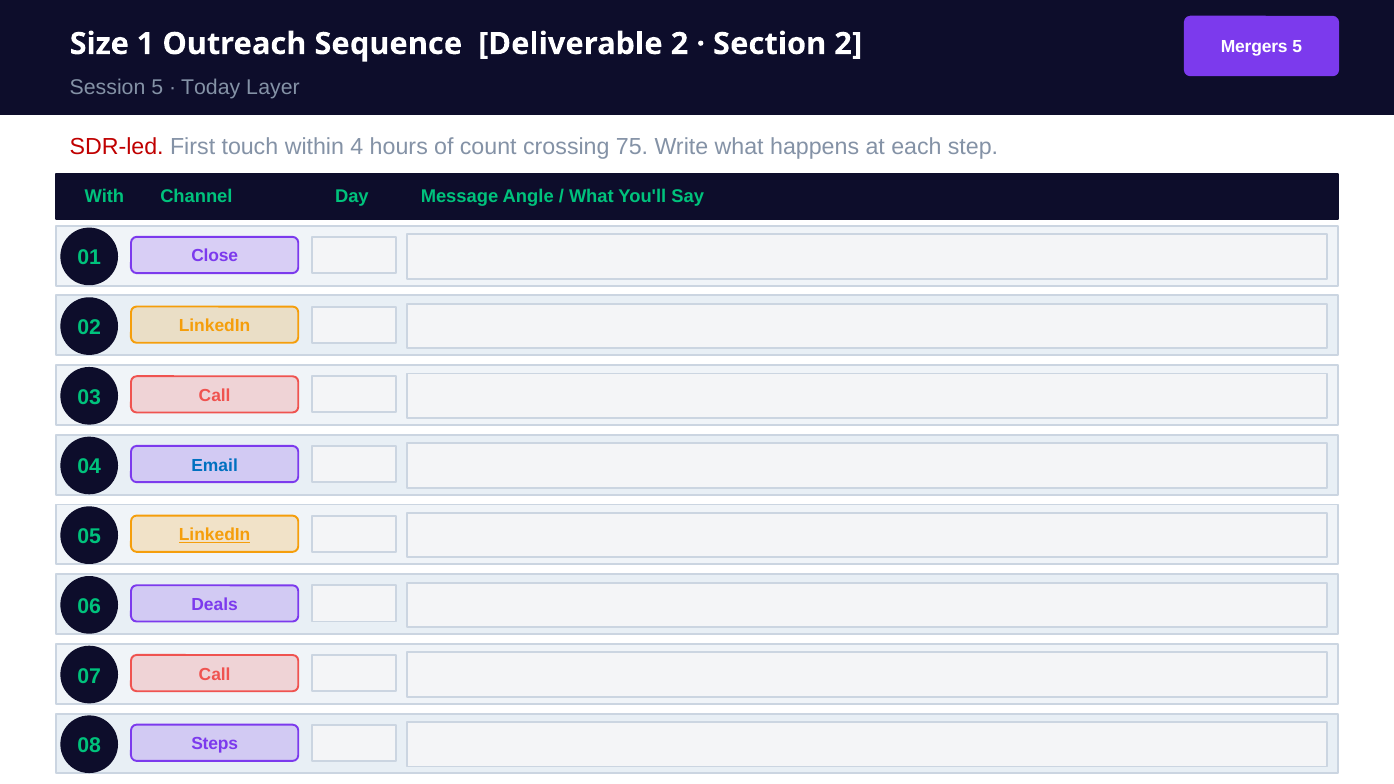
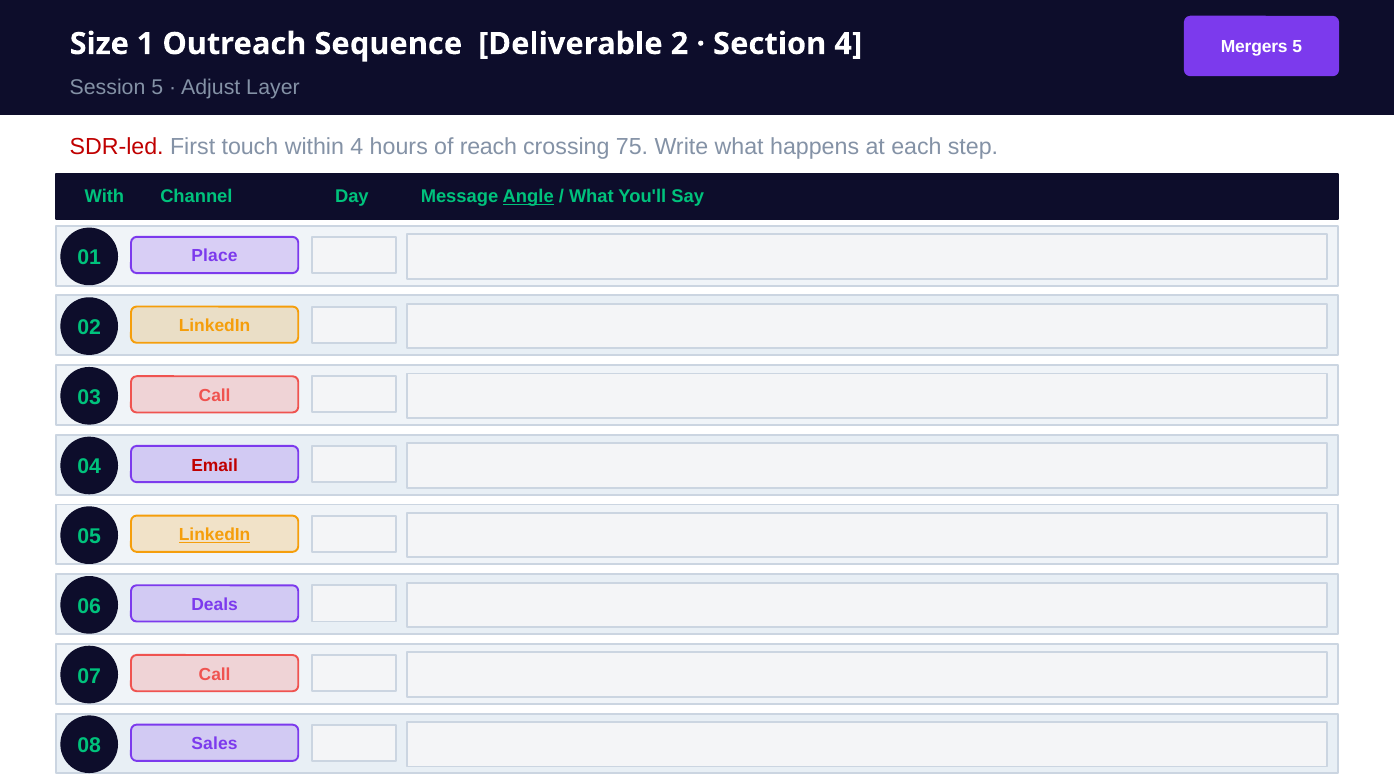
Section 2: 2 -> 4
Today: Today -> Adjust
count: count -> reach
Angle underline: none -> present
Close: Close -> Place
Email colour: blue -> red
Steps: Steps -> Sales
